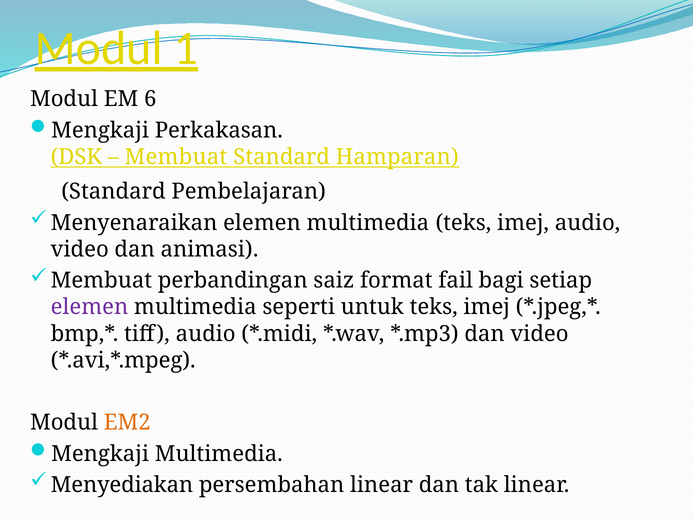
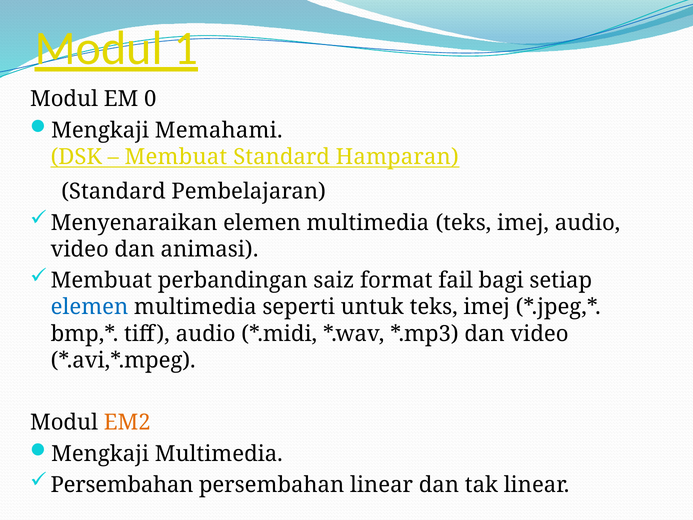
6: 6 -> 0
Perkakasan: Perkakasan -> Memahami
elemen at (89, 307) colour: purple -> blue
Menyediakan at (122, 485): Menyediakan -> Persembahan
